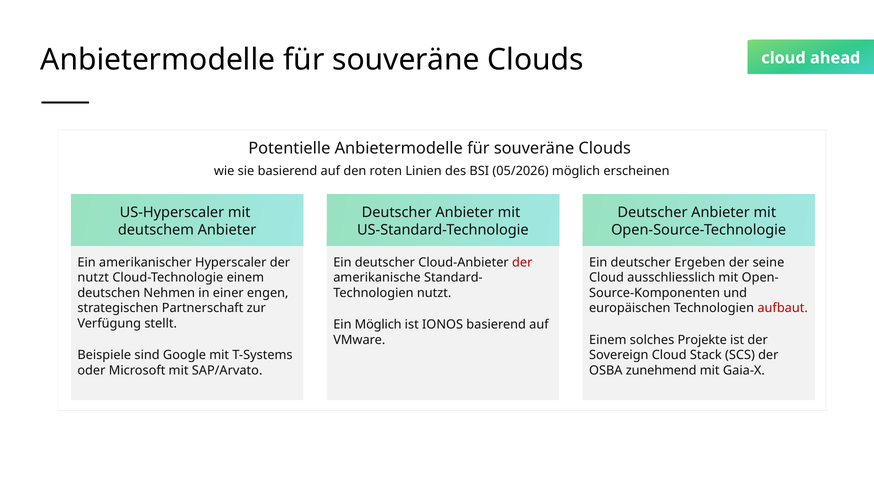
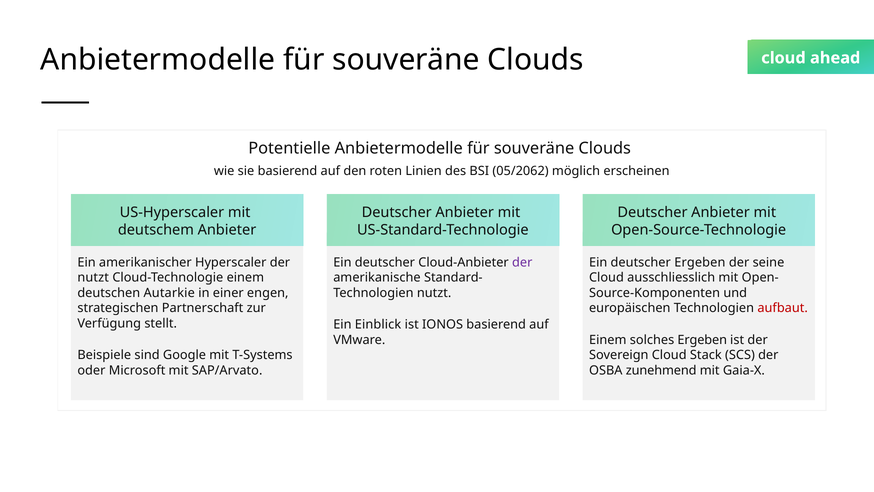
05/2026: 05/2026 -> 05/2062
der at (522, 262) colour: red -> purple
Nehmen: Nehmen -> Autarkie
Ein Möglich: Möglich -> Einblick
solches Projekte: Projekte -> Ergeben
